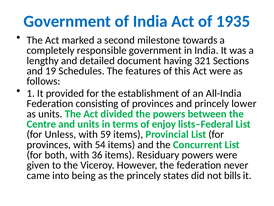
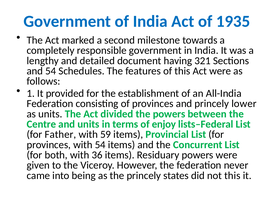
and 19: 19 -> 54
Unless: Unless -> Father
not bills: bills -> this
